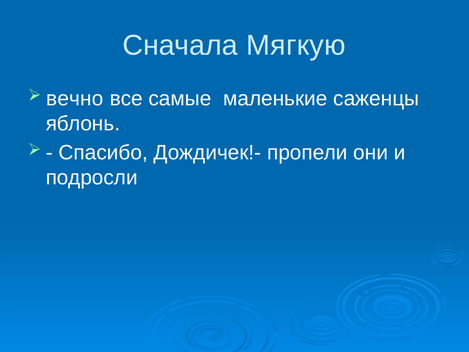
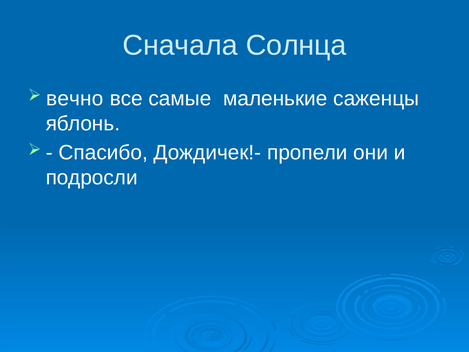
Мягкую: Мягкую -> Солнца
